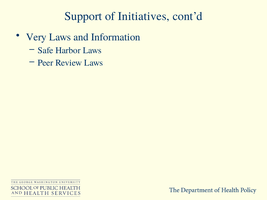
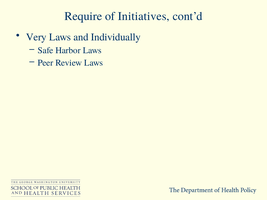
Support: Support -> Require
Information: Information -> Individually
